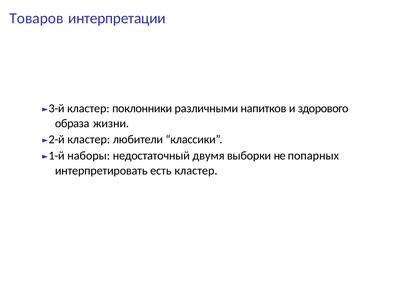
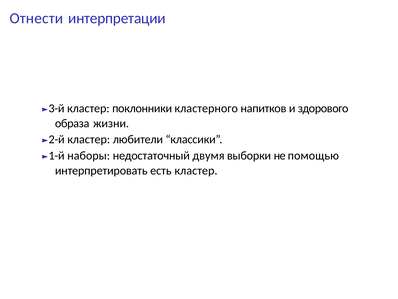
Товаров: Товаров -> Отнести
различными: различными -> кластерного
попарных: попарных -> помощью
